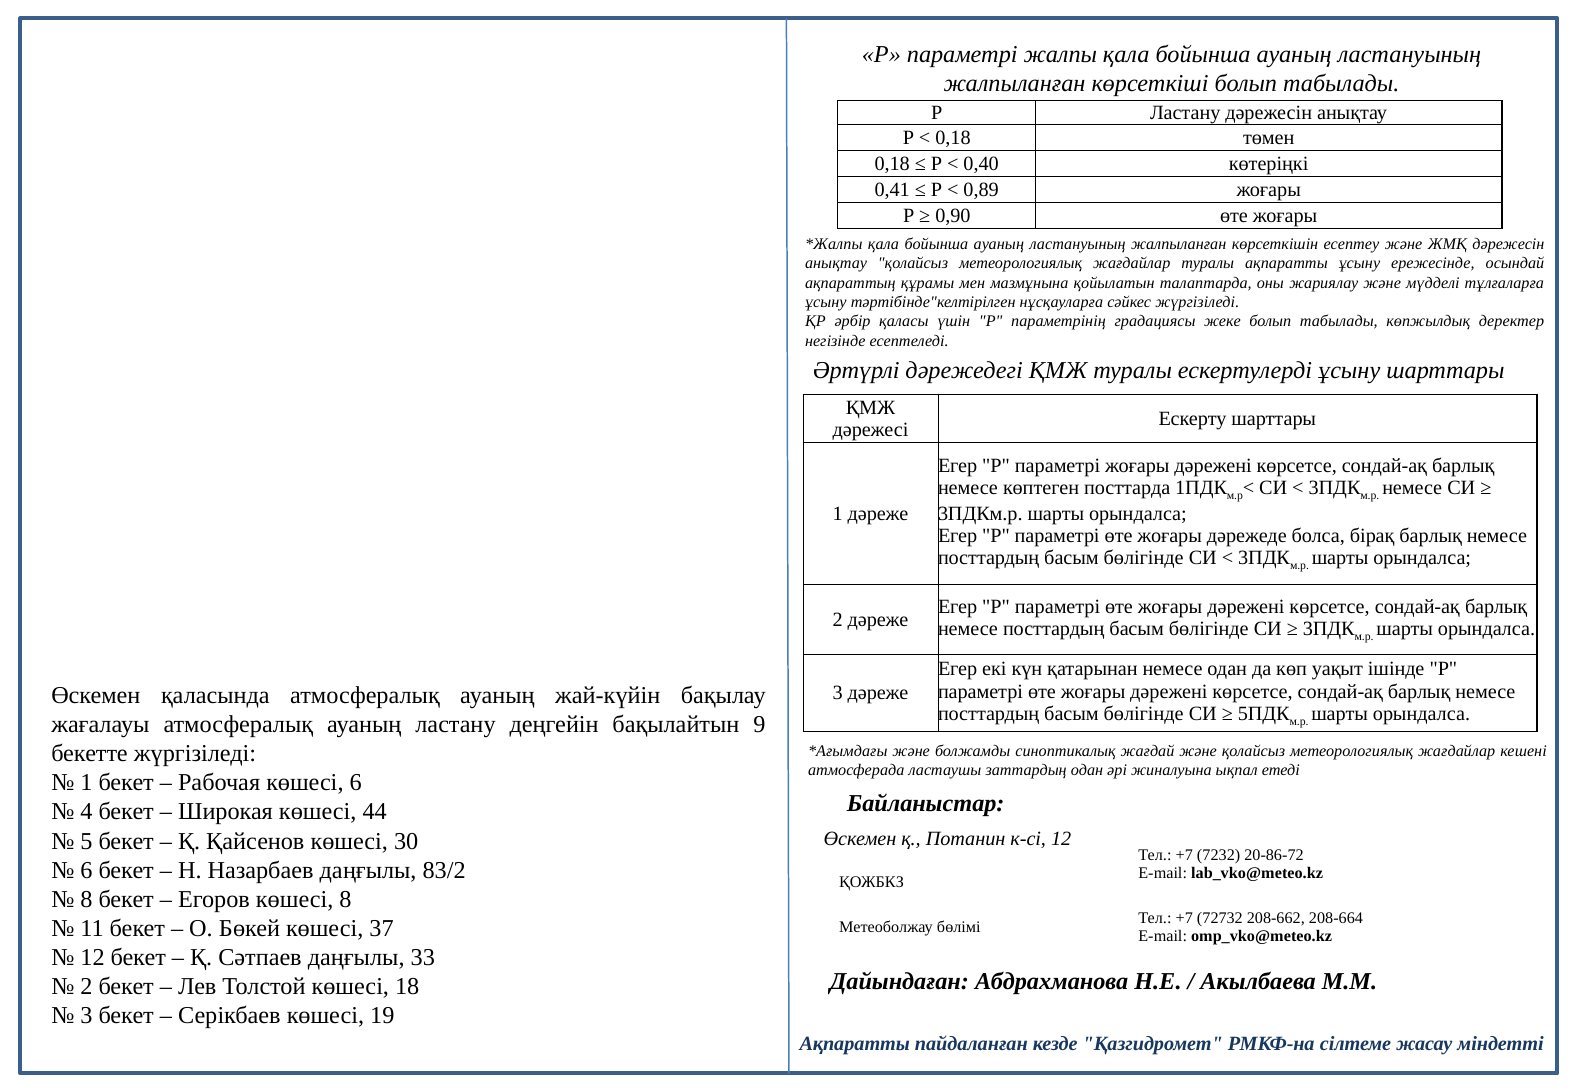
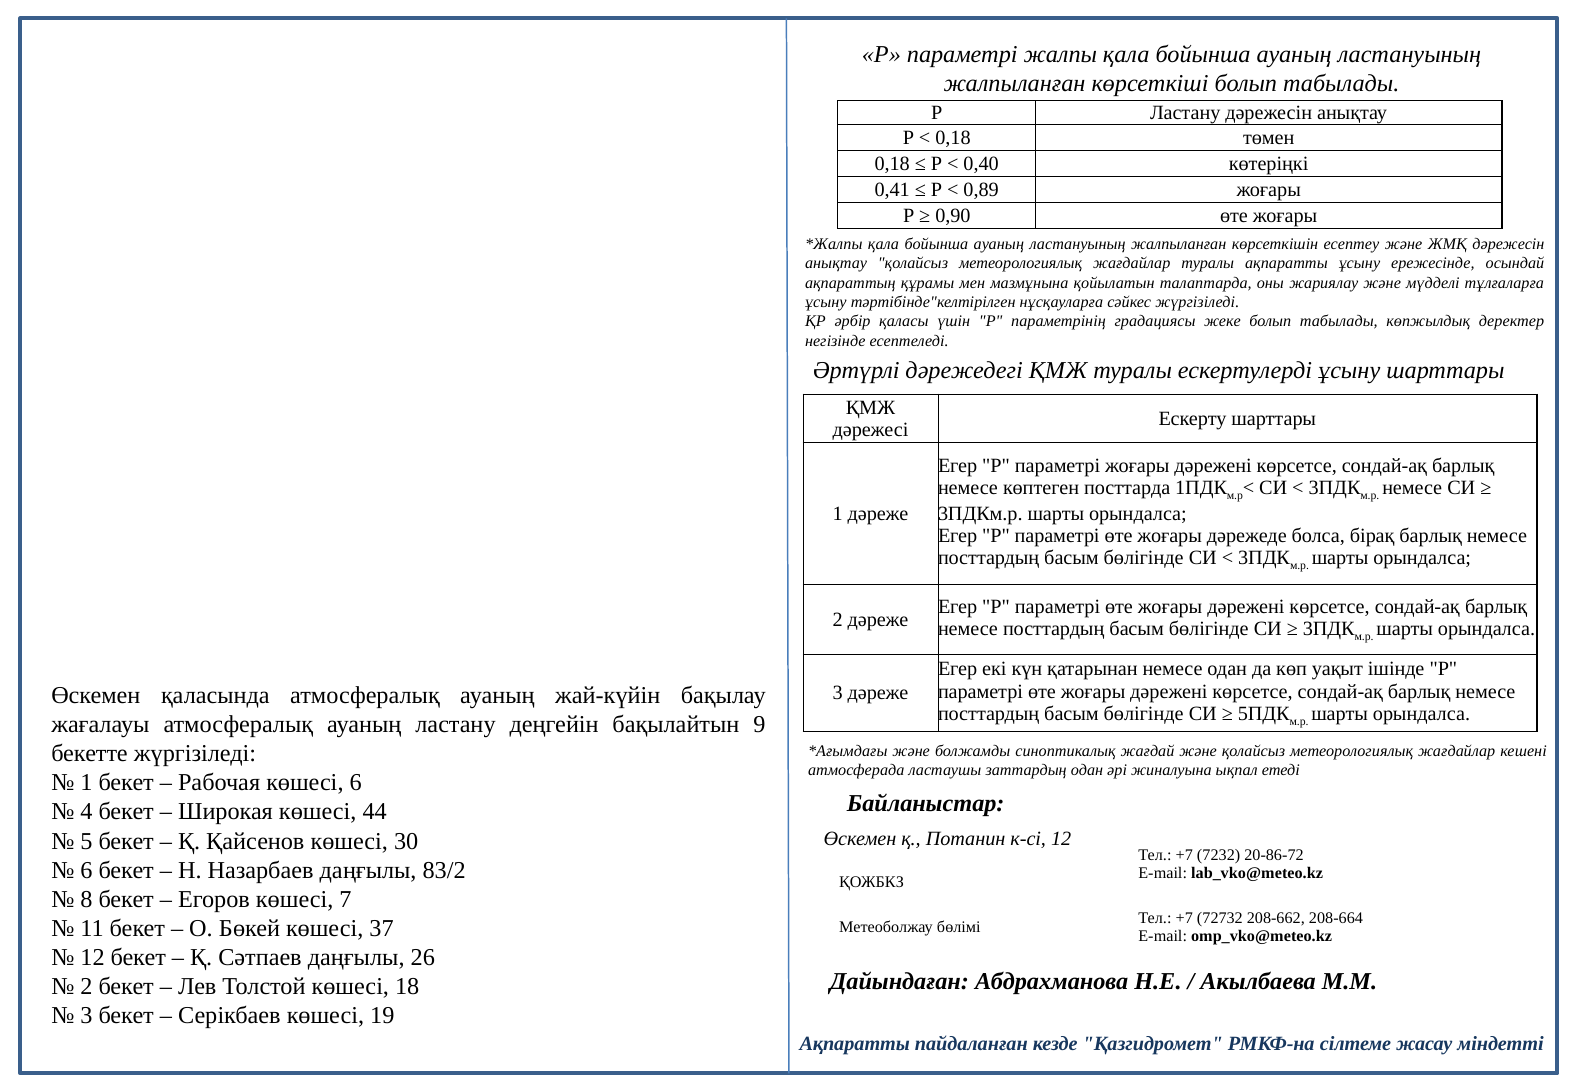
көшесі 8: 8 -> 7
33: 33 -> 26
